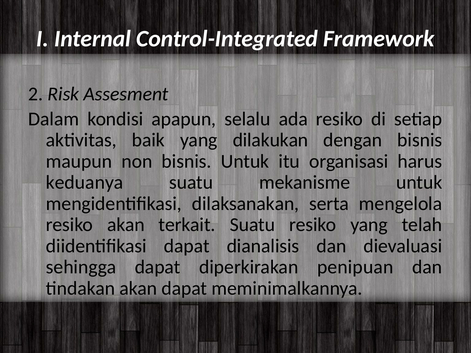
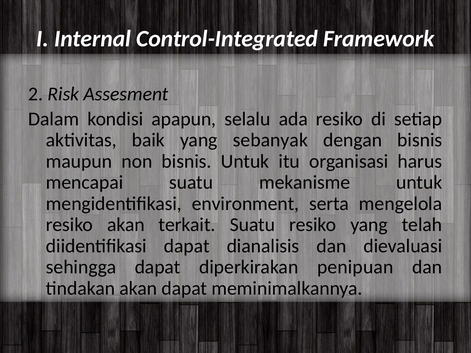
dilakukan: dilakukan -> sebanyak
keduanya: keduanya -> mencapai
dilaksanakan: dilaksanakan -> environment
